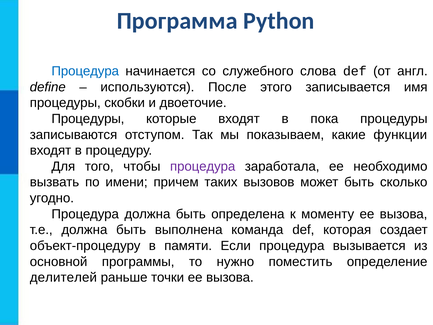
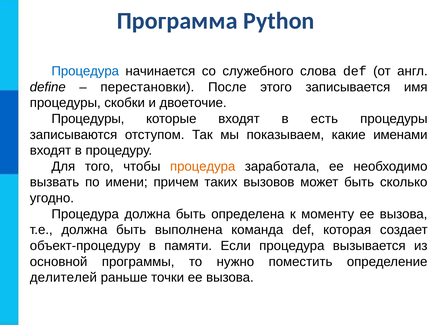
используются: используются -> перестановки
пока: пока -> есть
функции: функции -> именами
процедура at (203, 166) colour: purple -> orange
